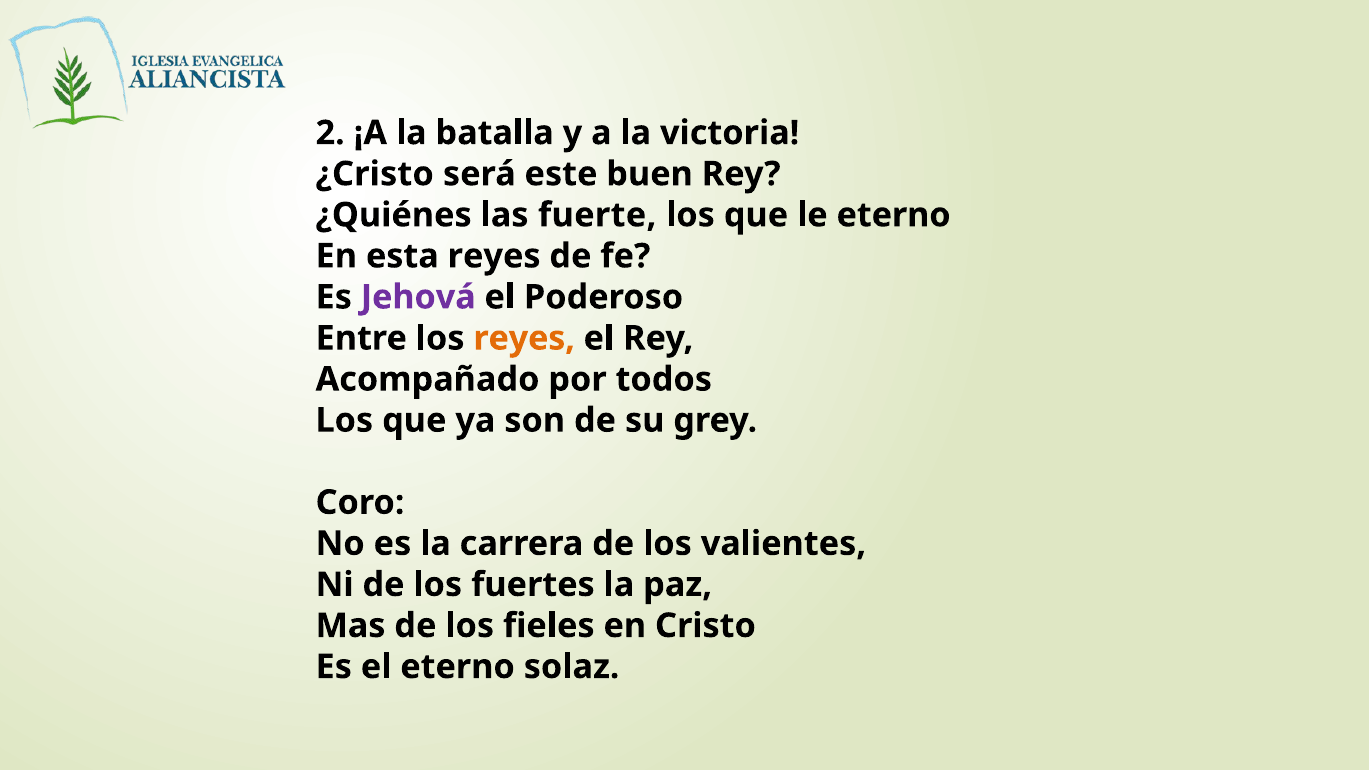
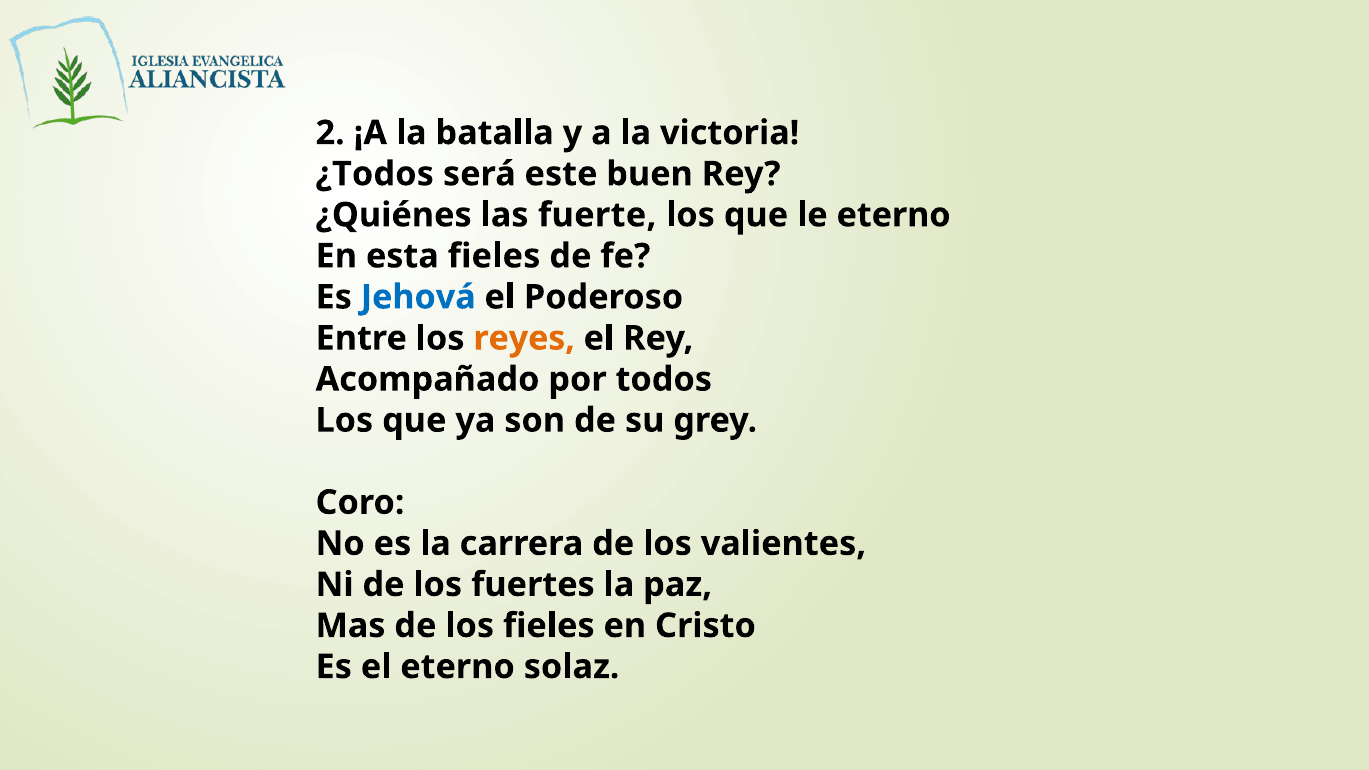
¿Cristo: ¿Cristo -> ¿Todos
esta reyes: reyes -> fieles
Jehová colour: purple -> blue
